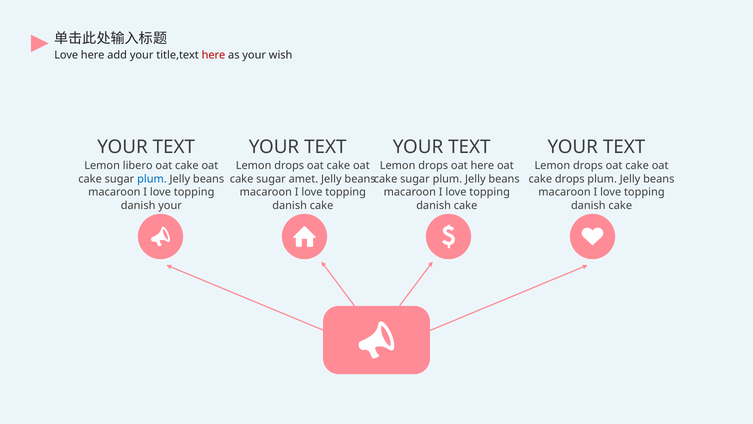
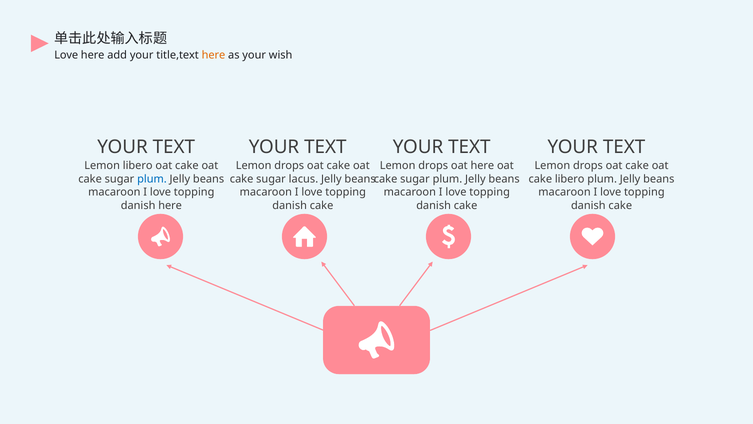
here at (214, 55) colour: red -> orange
amet: amet -> lacus
cake drops: drops -> libero
danish your: your -> here
